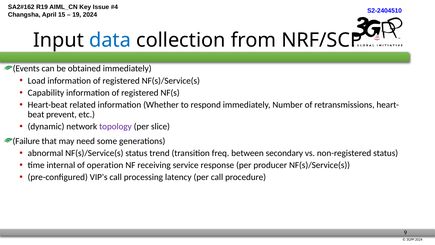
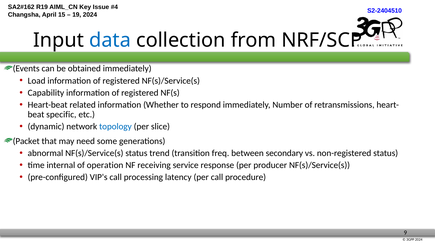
prevent: prevent -> specific
topology colour: purple -> blue
Failure: Failure -> Packet
